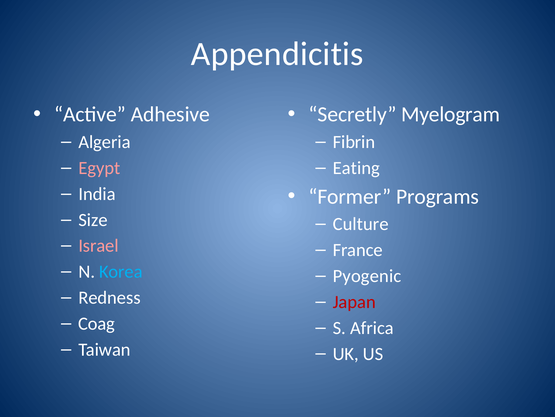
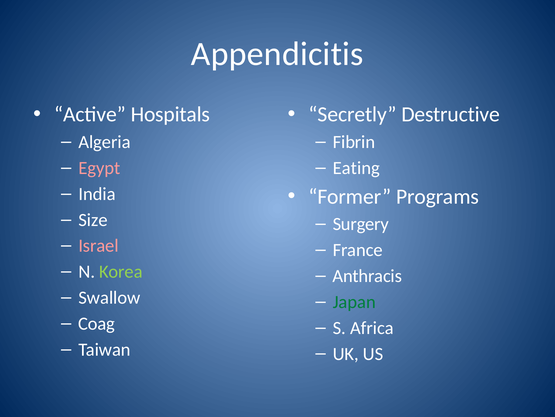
Adhesive: Adhesive -> Hospitals
Myelogram: Myelogram -> Destructive
Culture: Culture -> Surgery
Korea colour: light blue -> light green
Pyogenic: Pyogenic -> Anthracis
Redness: Redness -> Swallow
Japan colour: red -> green
